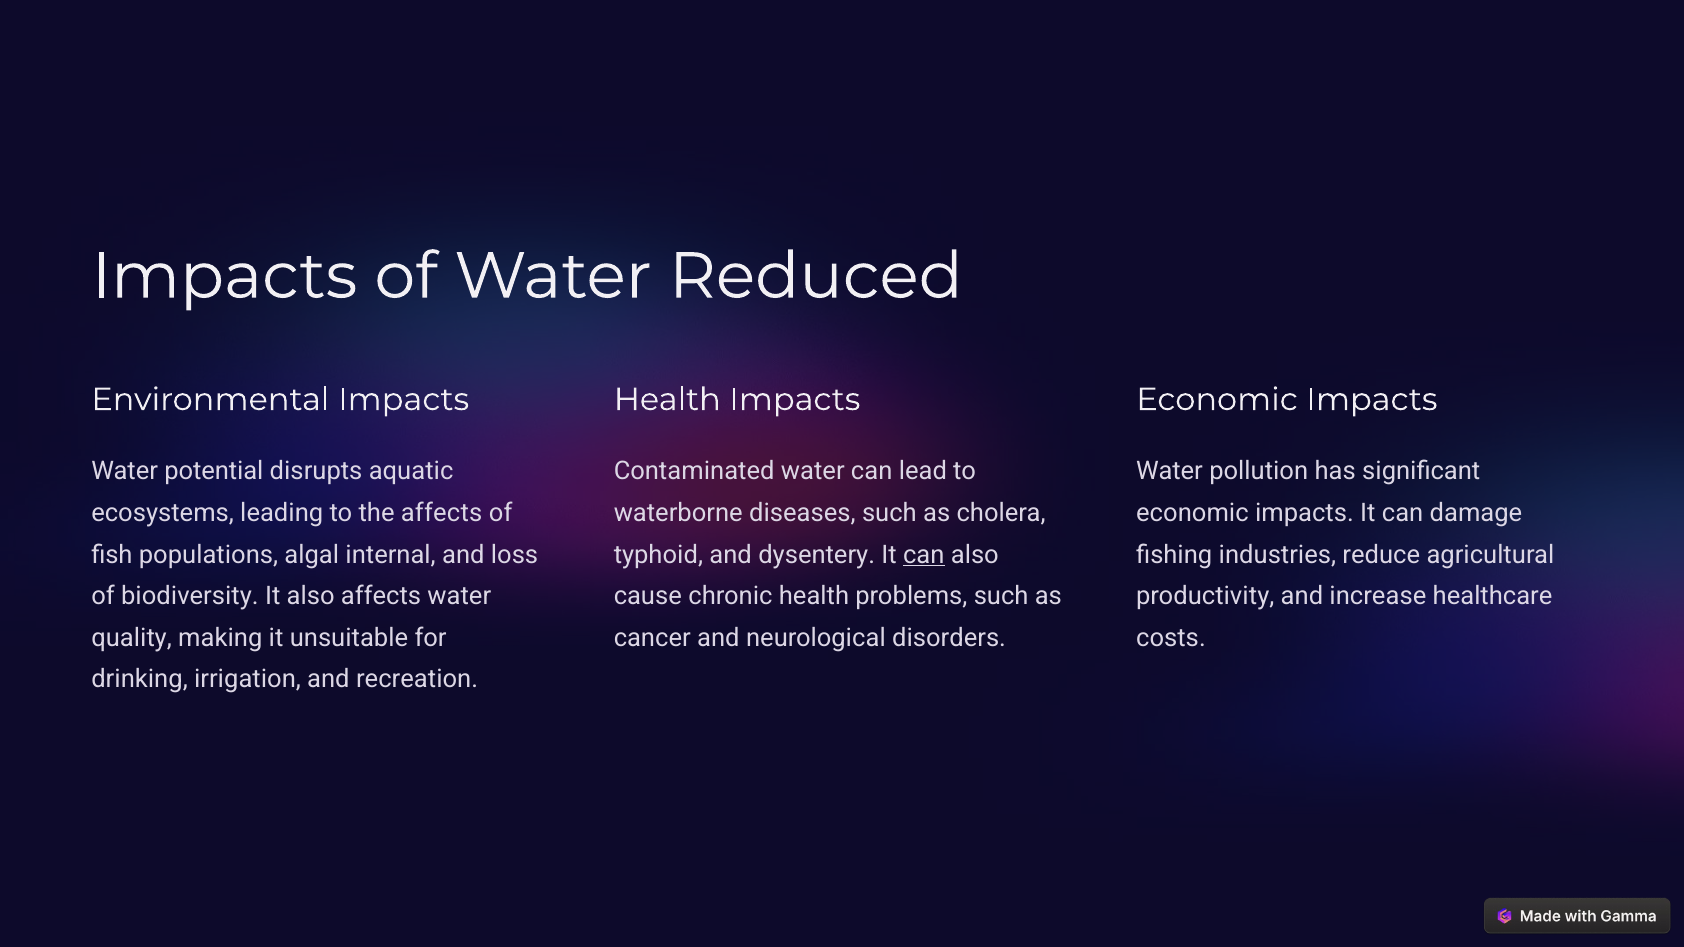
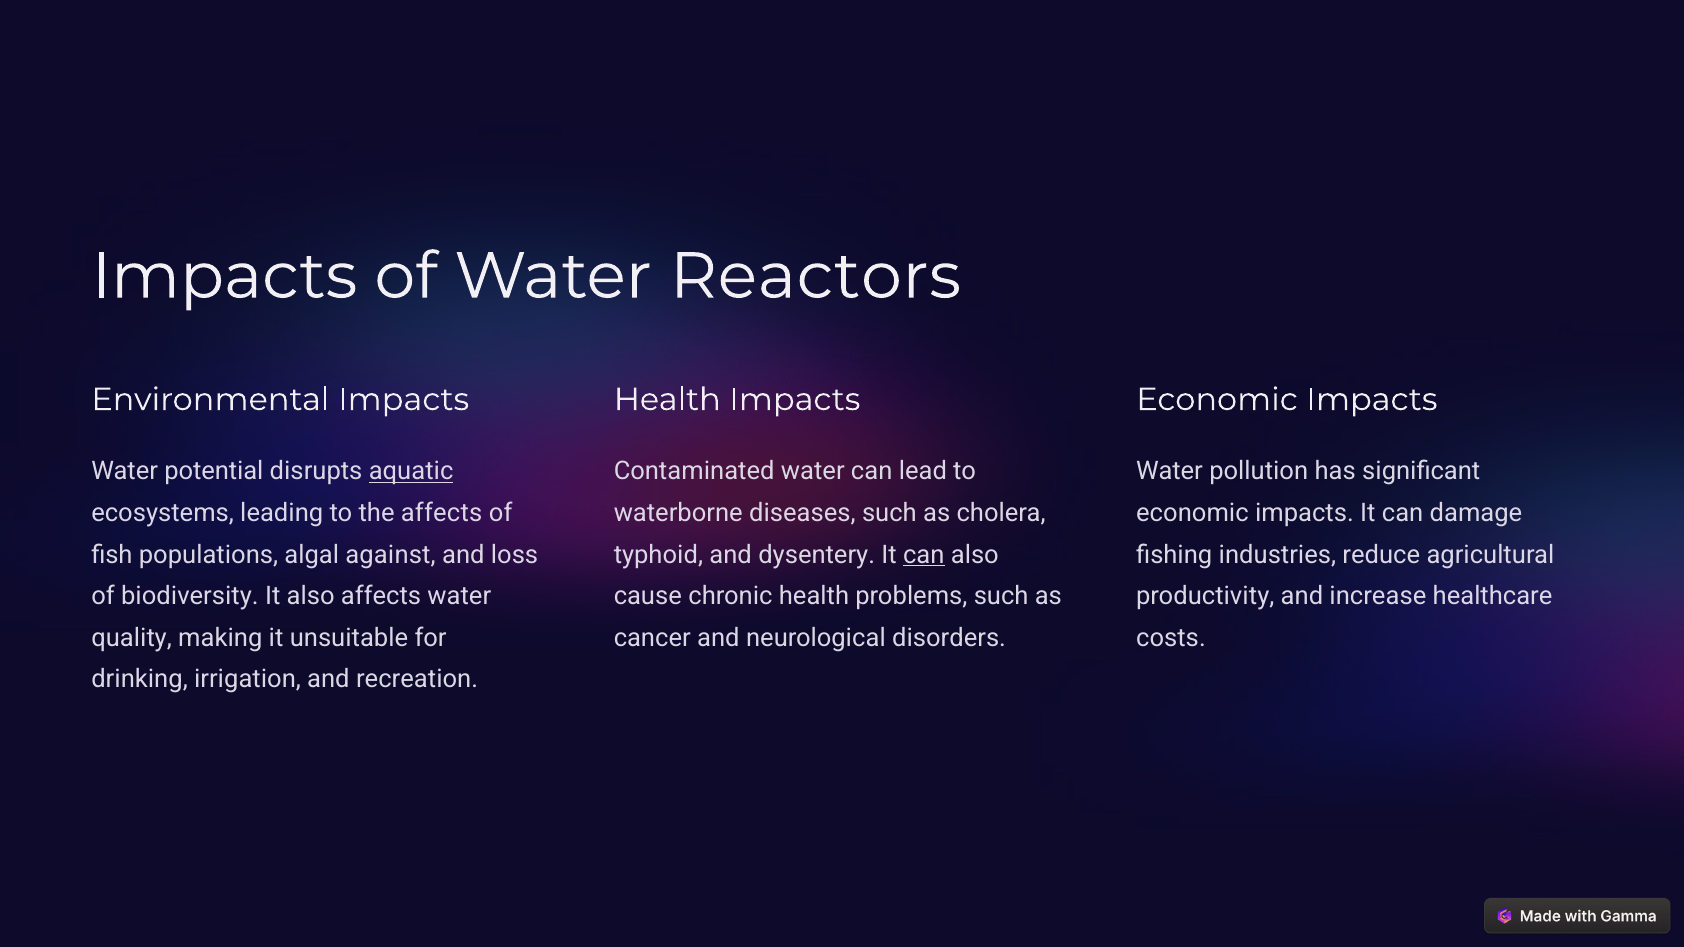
Reduced: Reduced -> Reactors
aquatic underline: none -> present
internal: internal -> against
